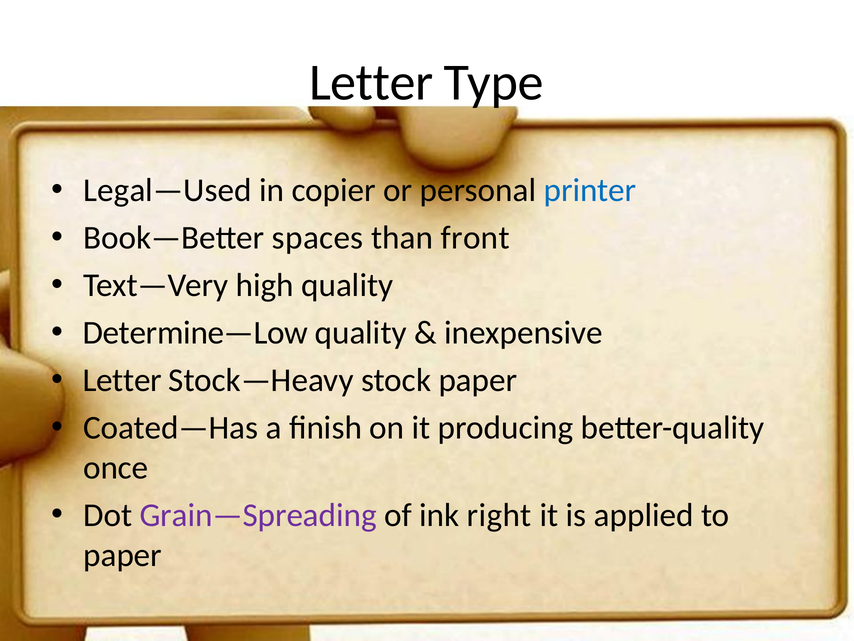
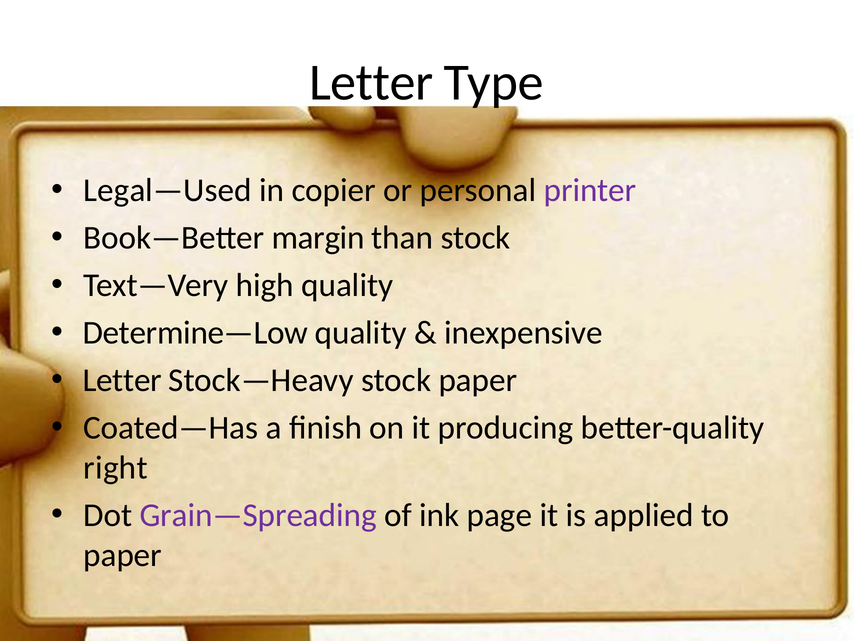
printer colour: blue -> purple
spaces: spaces -> margin
than front: front -> stock
once: once -> right
right: right -> page
